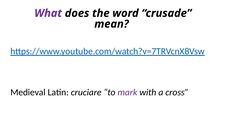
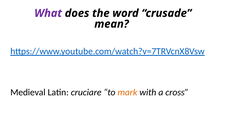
mark colour: purple -> orange
